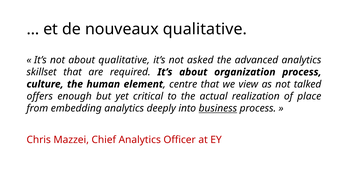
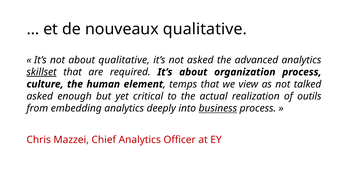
skillset underline: none -> present
centre: centre -> temps
offers at (40, 97): offers -> asked
place: place -> outils
